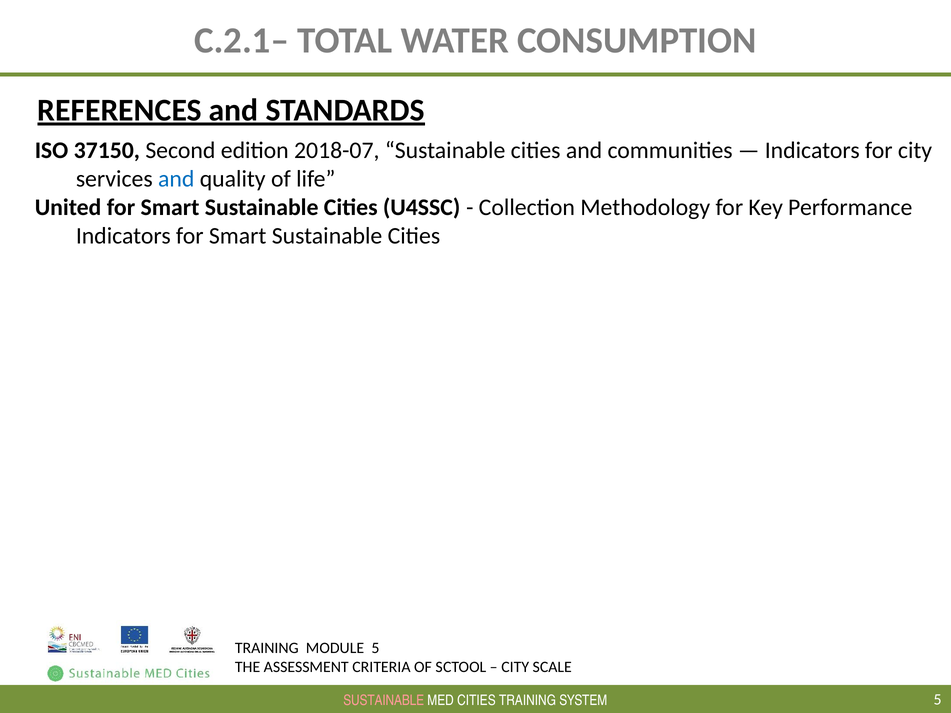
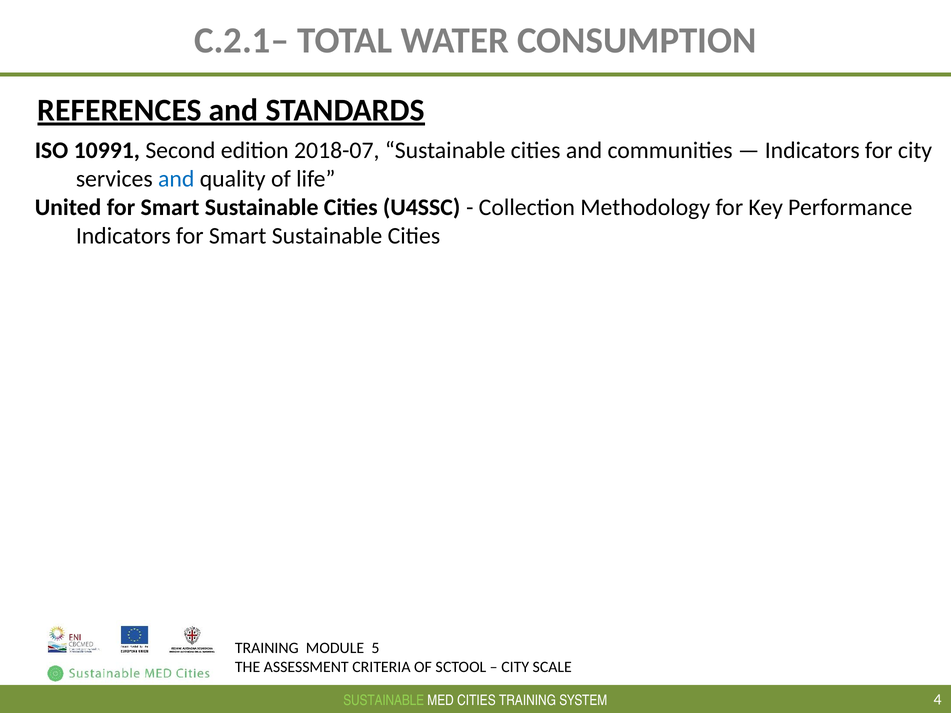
37150: 37150 -> 10991
SUSTAINABLE at (384, 701) colour: pink -> light green
5 at (938, 700): 5 -> 4
